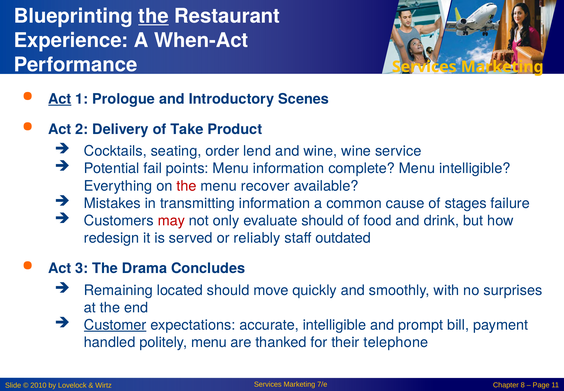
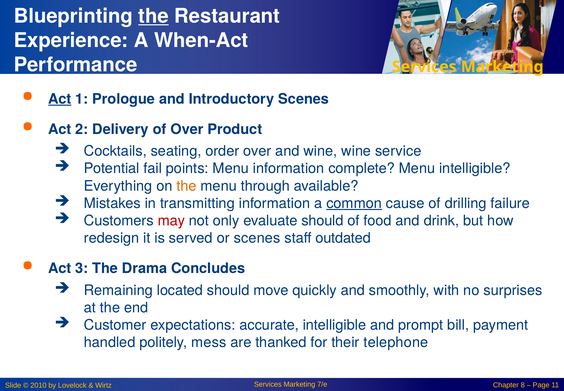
of Take: Take -> Over
order lend: lend -> over
the at (186, 186) colour: red -> orange
recover: recover -> through
common underline: none -> present
stages: stages -> drilling
or reliably: reliably -> scenes
Customer underline: present -> none
politely menu: menu -> mess
